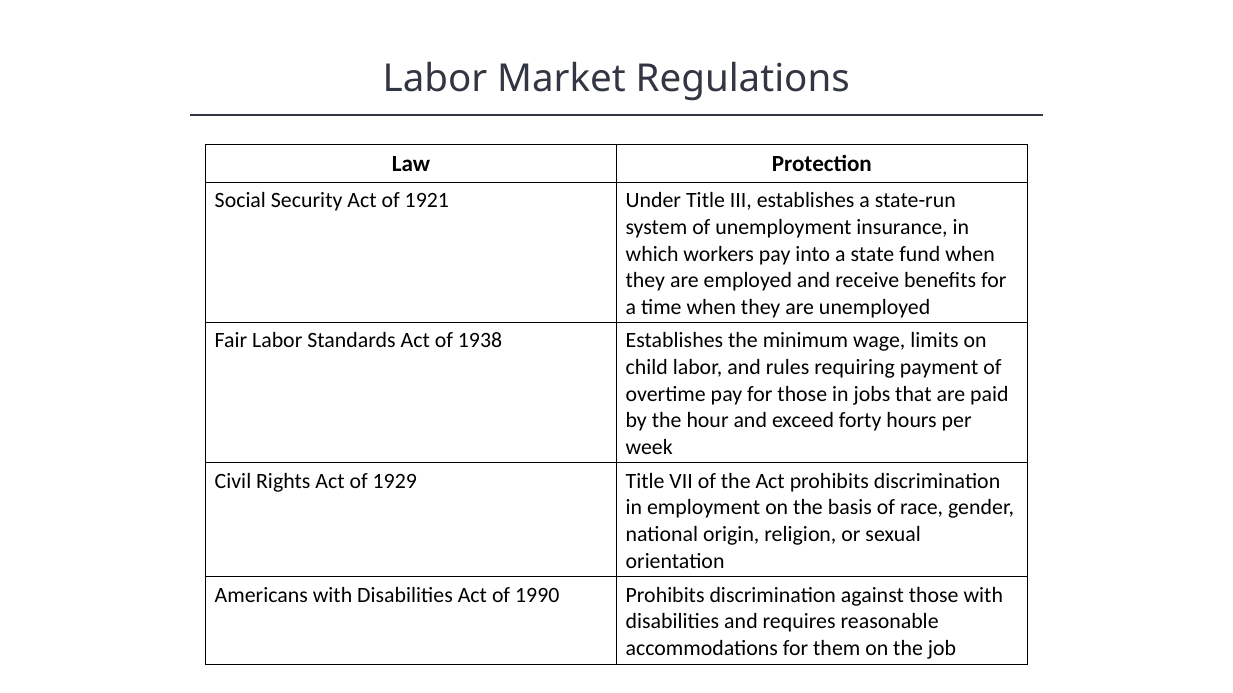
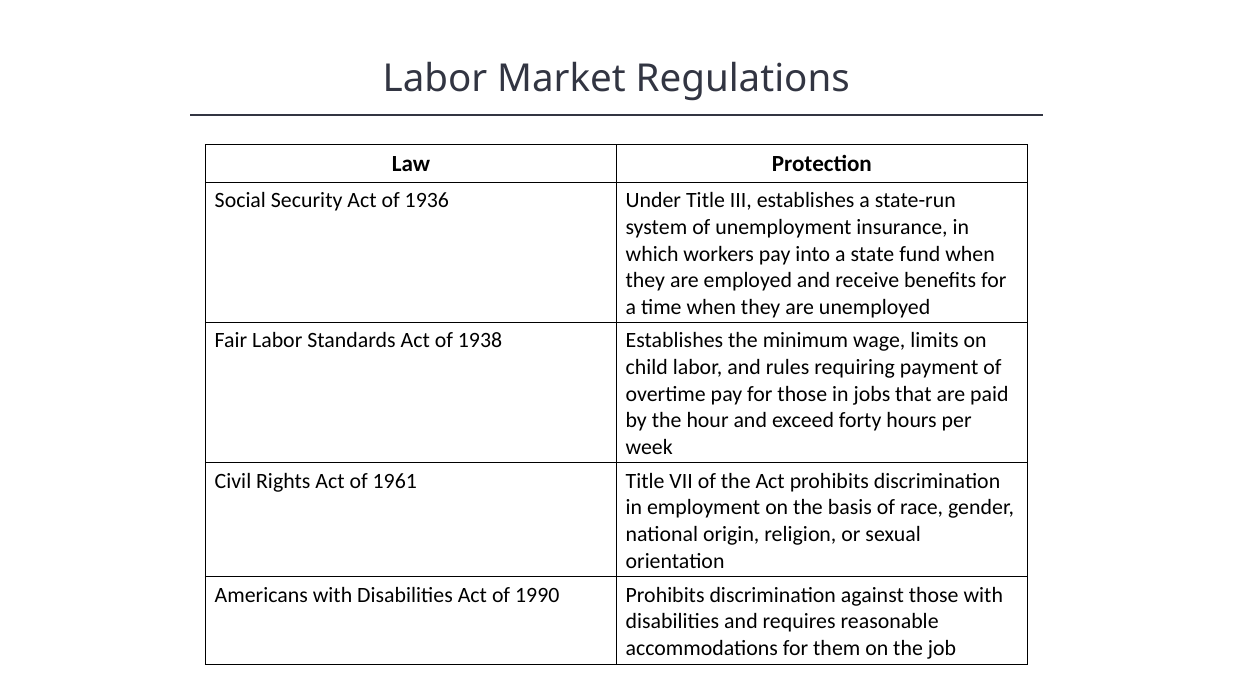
1921: 1921 -> 1936
1929: 1929 -> 1961
